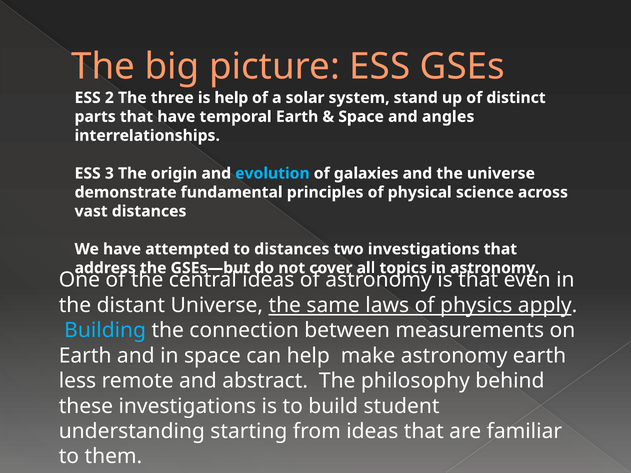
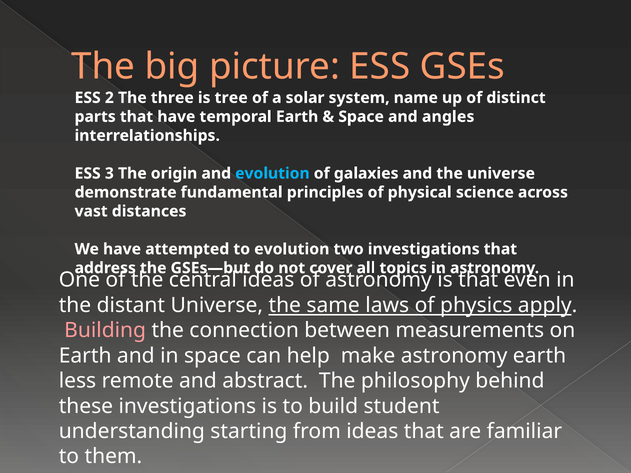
is help: help -> tree
stand: stand -> name
to distances: distances -> evolution
Building colour: light blue -> pink
